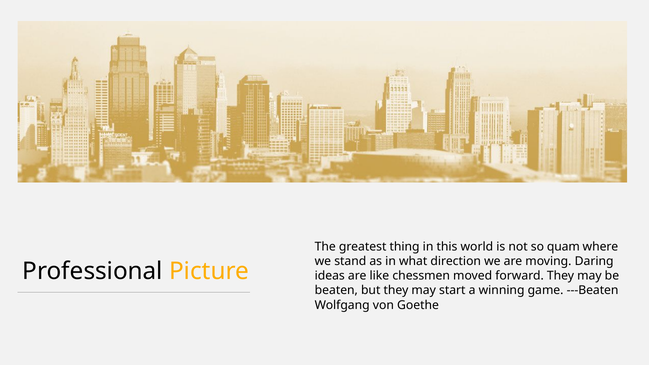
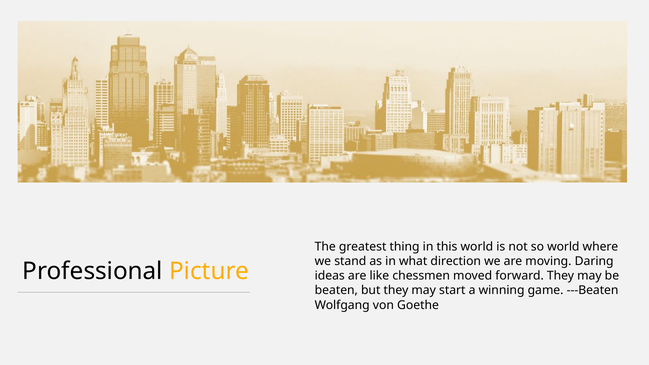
so quam: quam -> world
